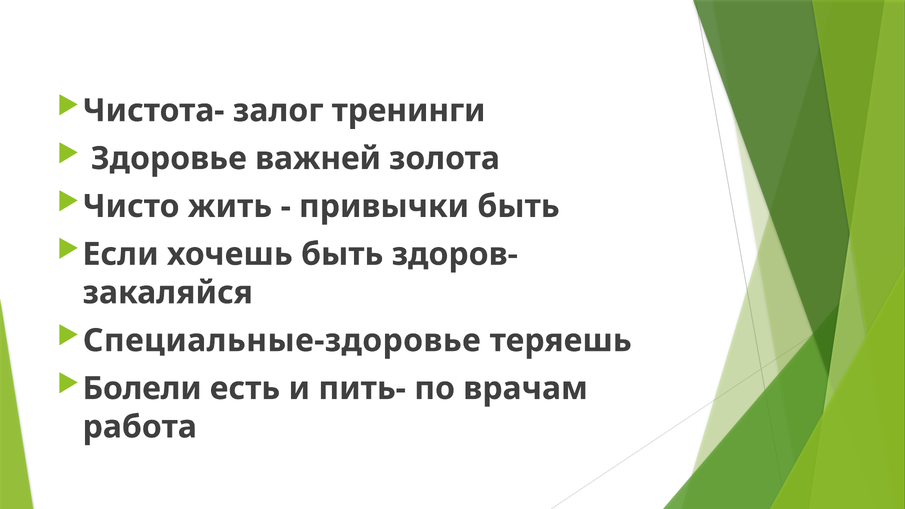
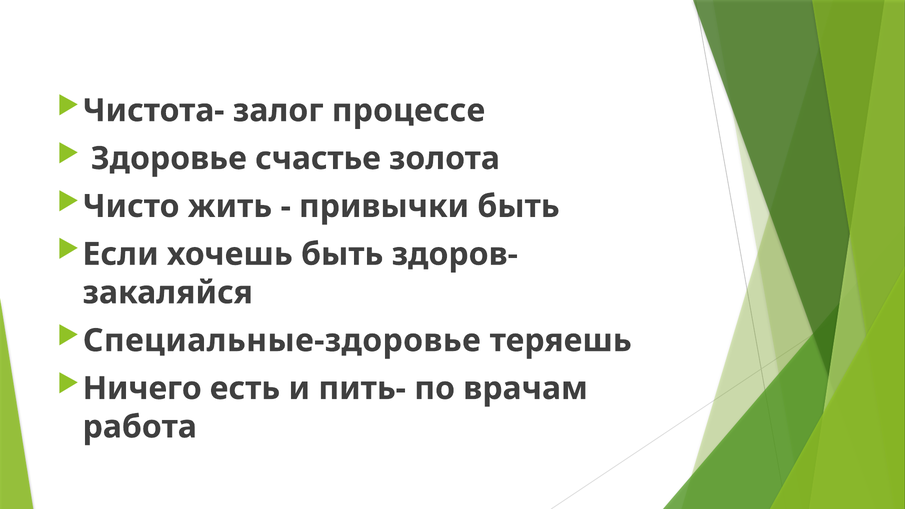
тренинги: тренинги -> процессе
важней: важней -> счастье
Болели: Болели -> Ничего
